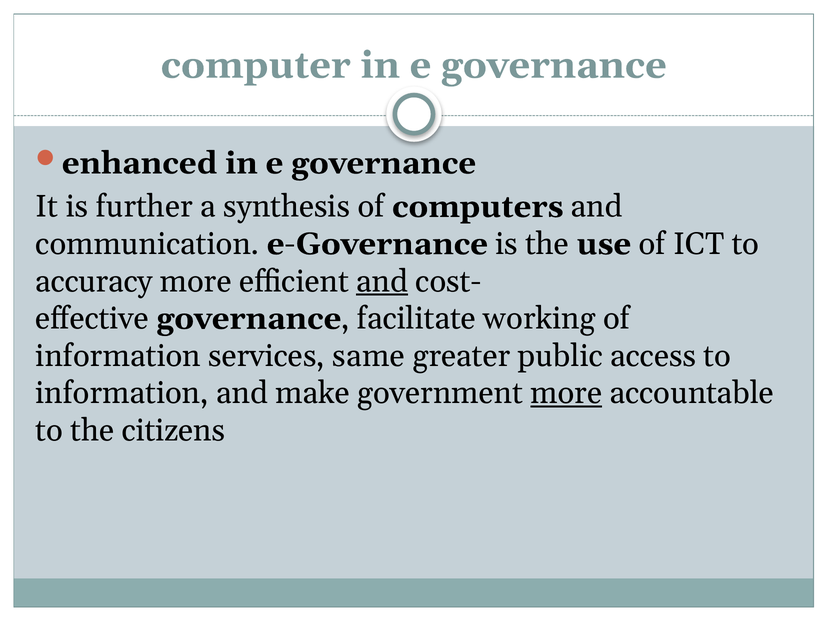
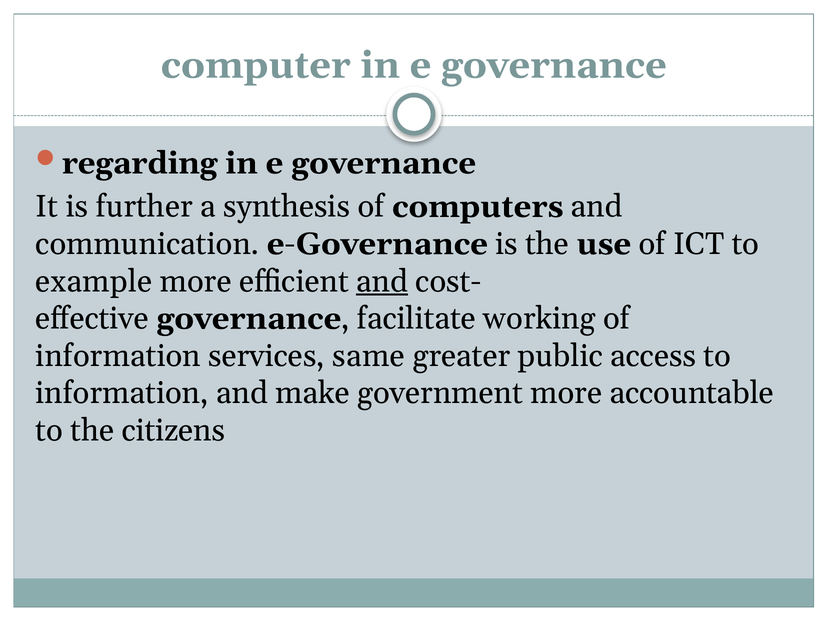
enhanced: enhanced -> regarding
accuracy: accuracy -> example
more at (566, 393) underline: present -> none
